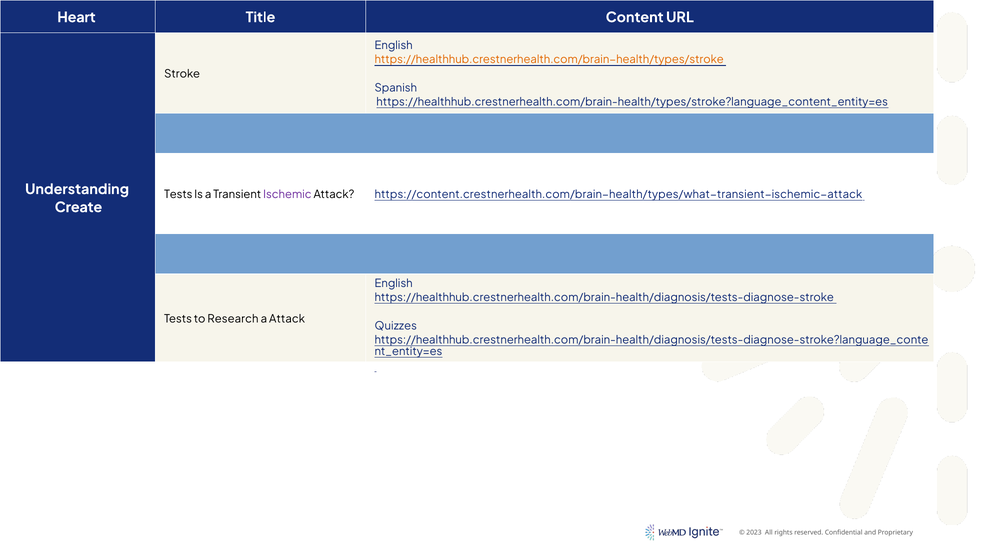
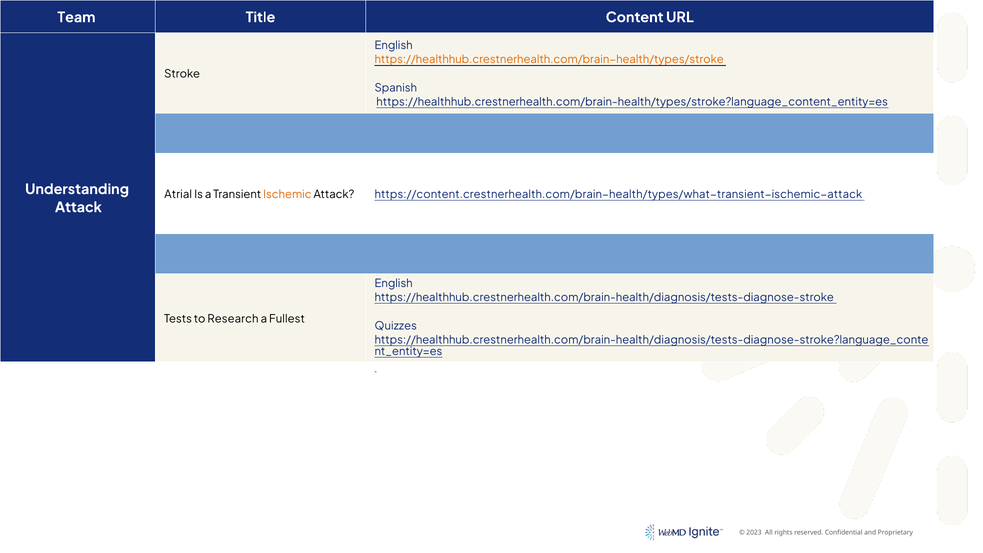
Heart: Heart -> Team
Tests at (178, 194): Tests -> Atrial
Ischemic colour: purple -> orange
Create at (78, 207): Create -> Attack
a Attack: Attack -> Fullest
